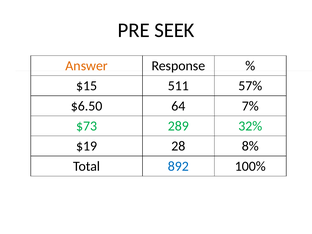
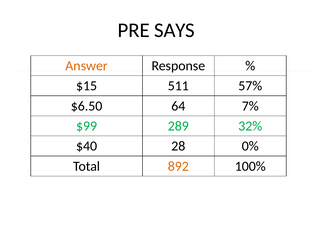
SEEK: SEEK -> SAYS
$73: $73 -> $99
$19: $19 -> $40
8%: 8% -> 0%
892 colour: blue -> orange
